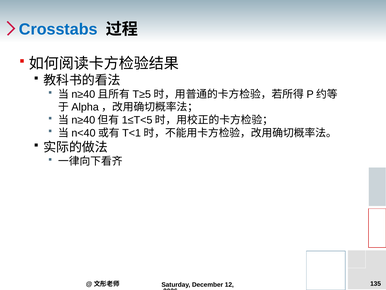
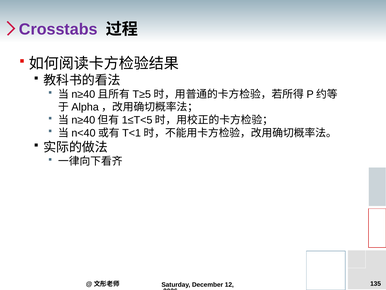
Crosstabs colour: blue -> purple
